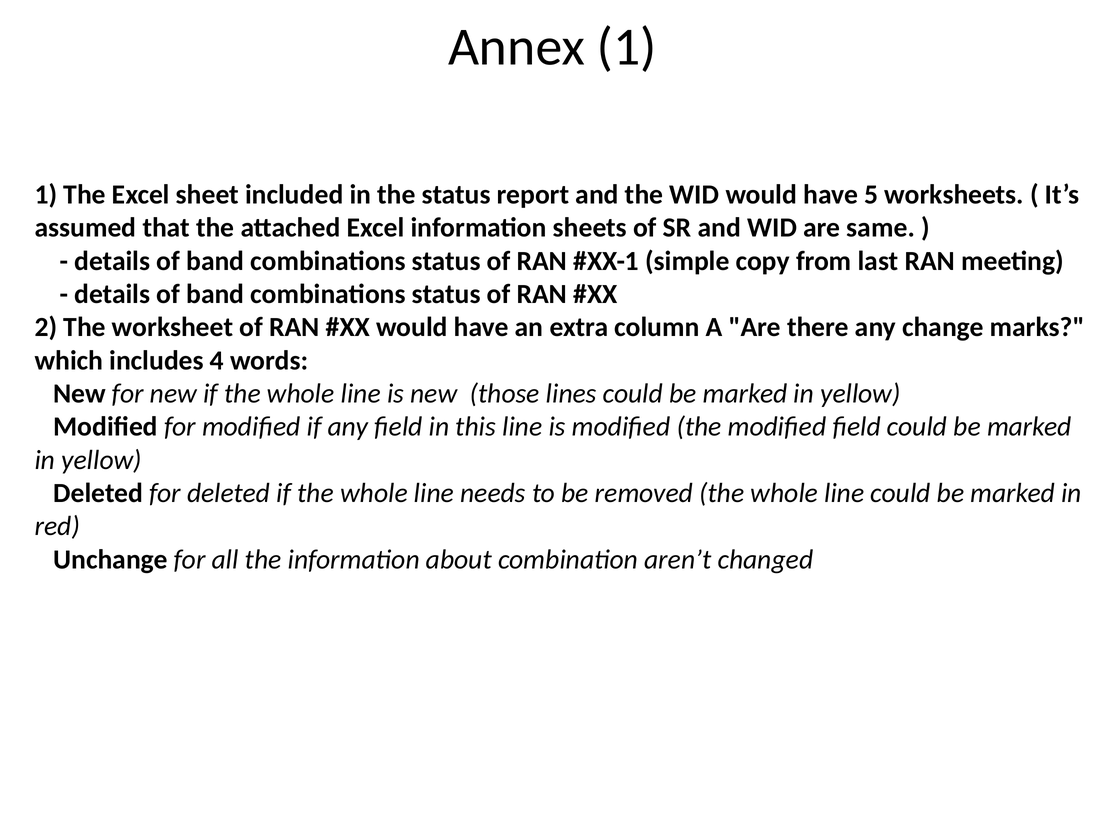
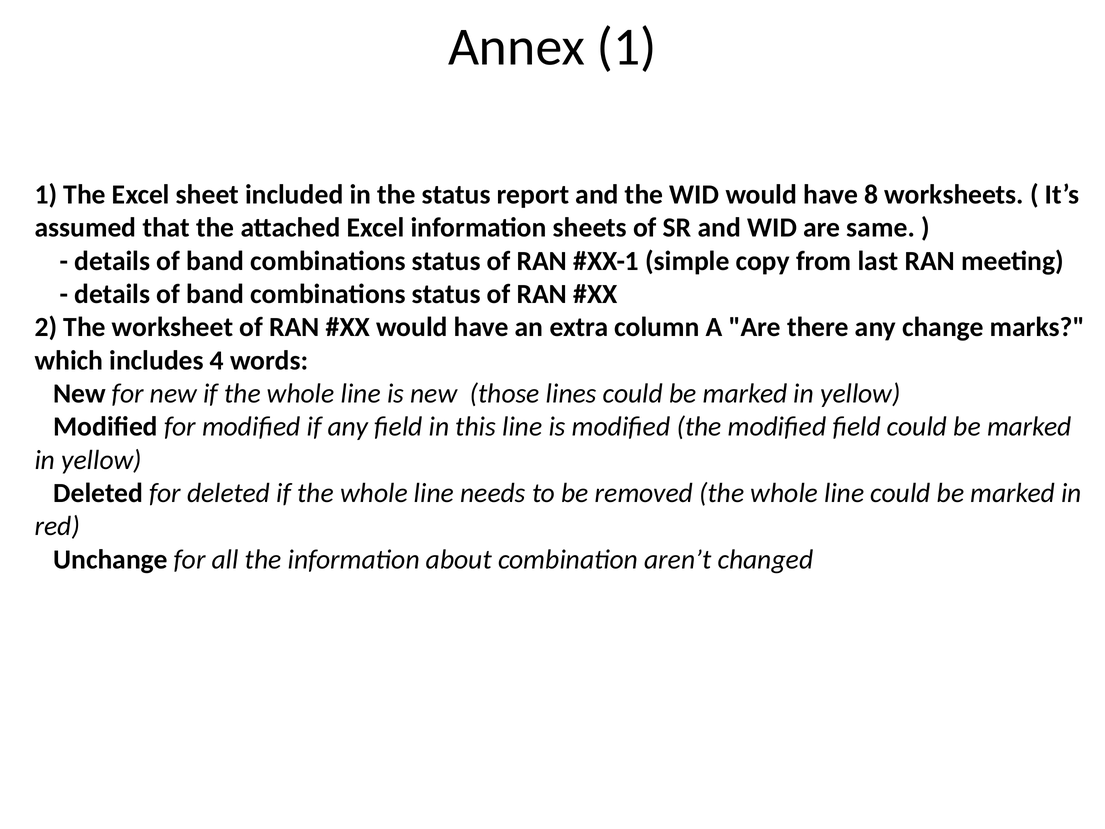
5: 5 -> 8
